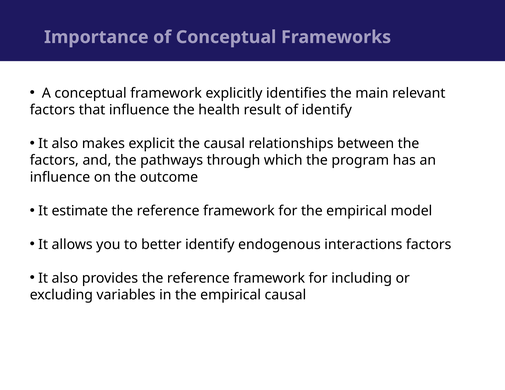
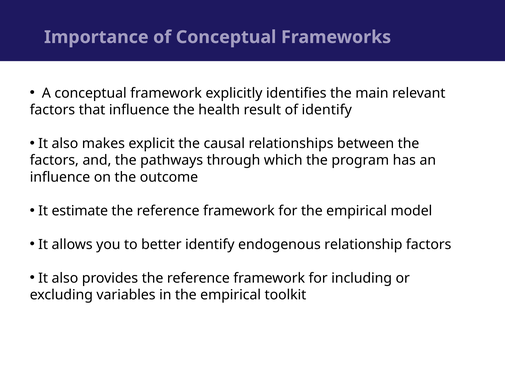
interactions: interactions -> relationship
empirical causal: causal -> toolkit
